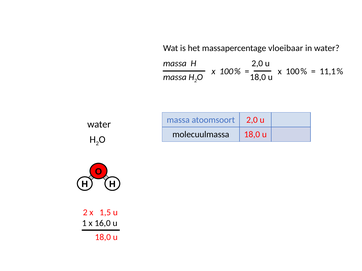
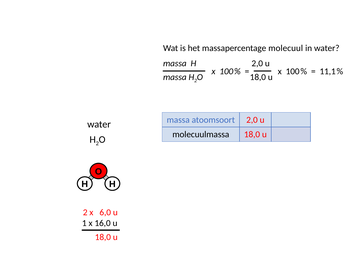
vloeibaar: vloeibaar -> molecuul
1,5: 1,5 -> 6,0
